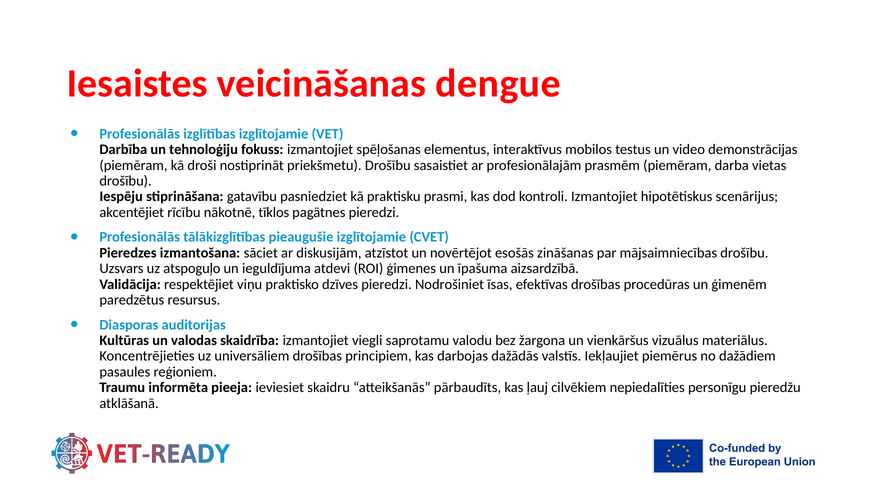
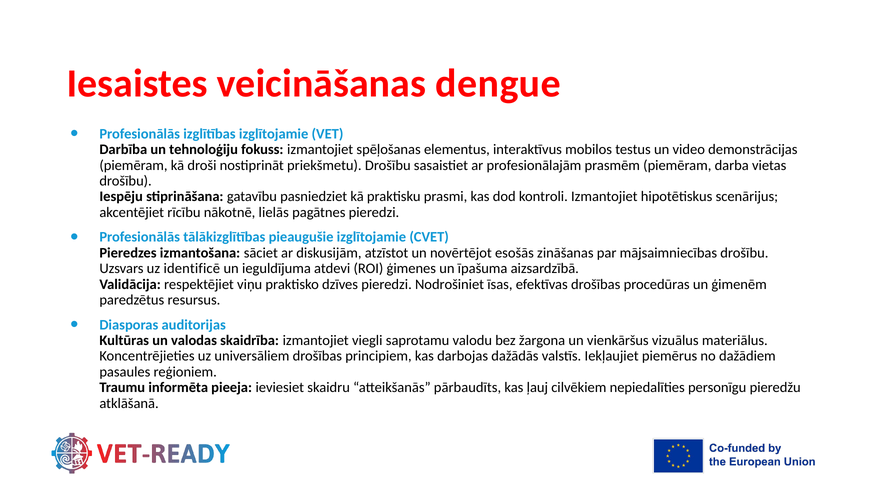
tīklos: tīklos -> lielās
atspoguļo: atspoguļo -> identificē
